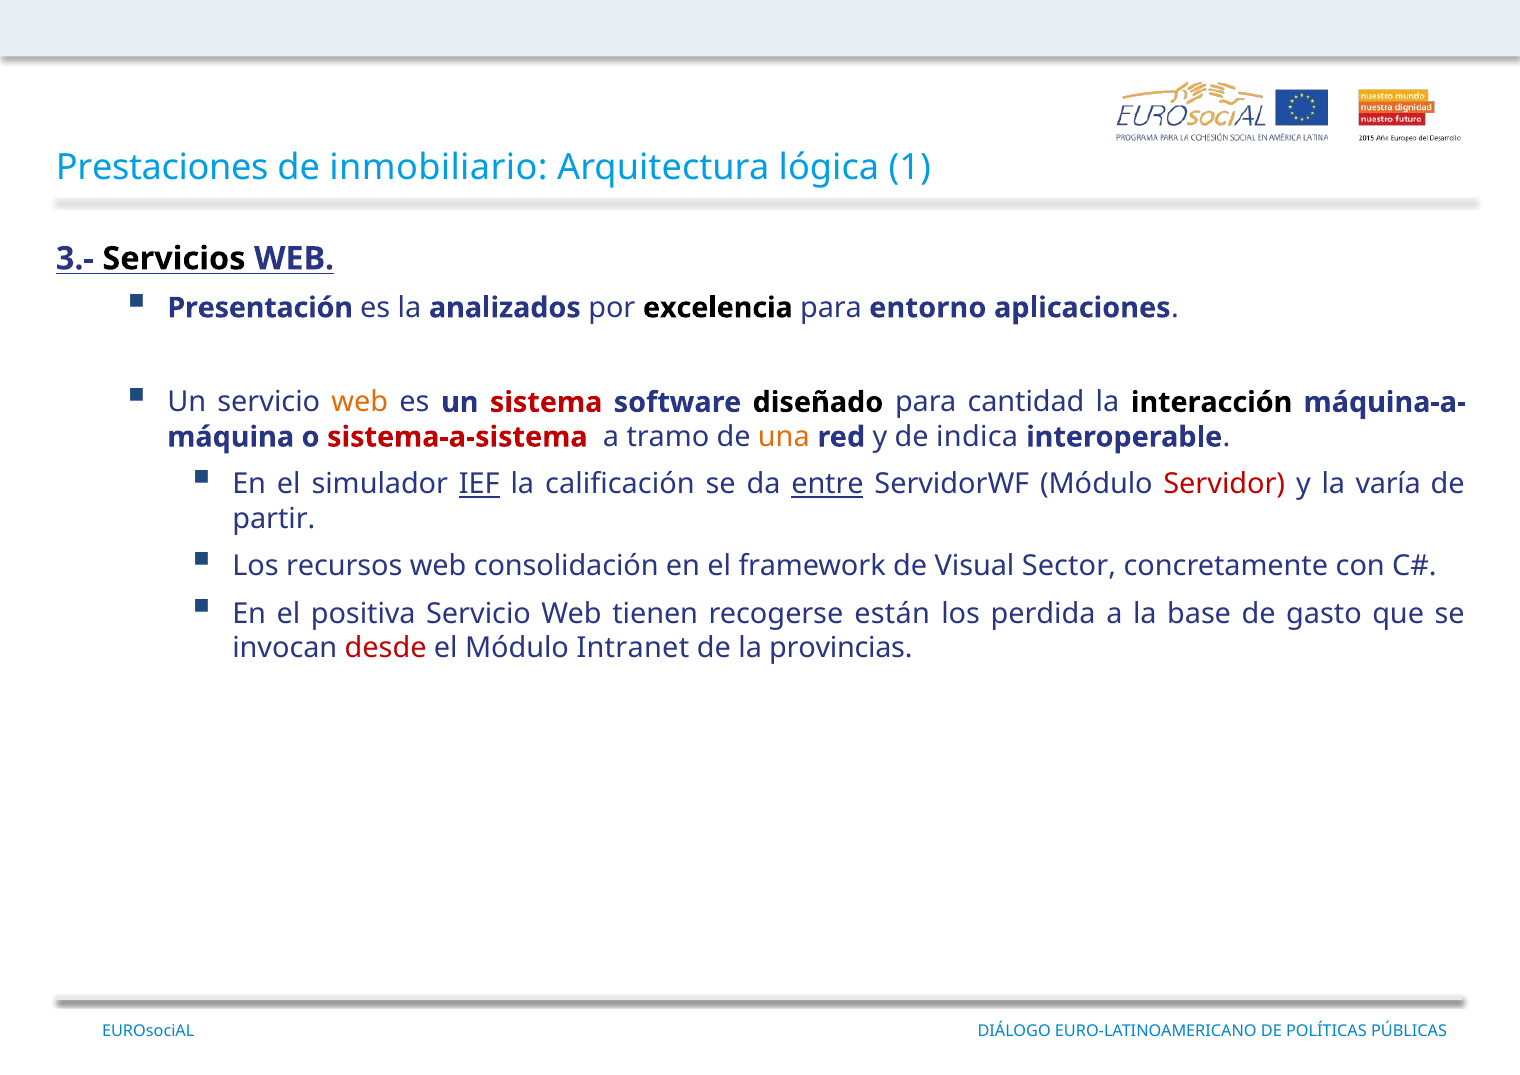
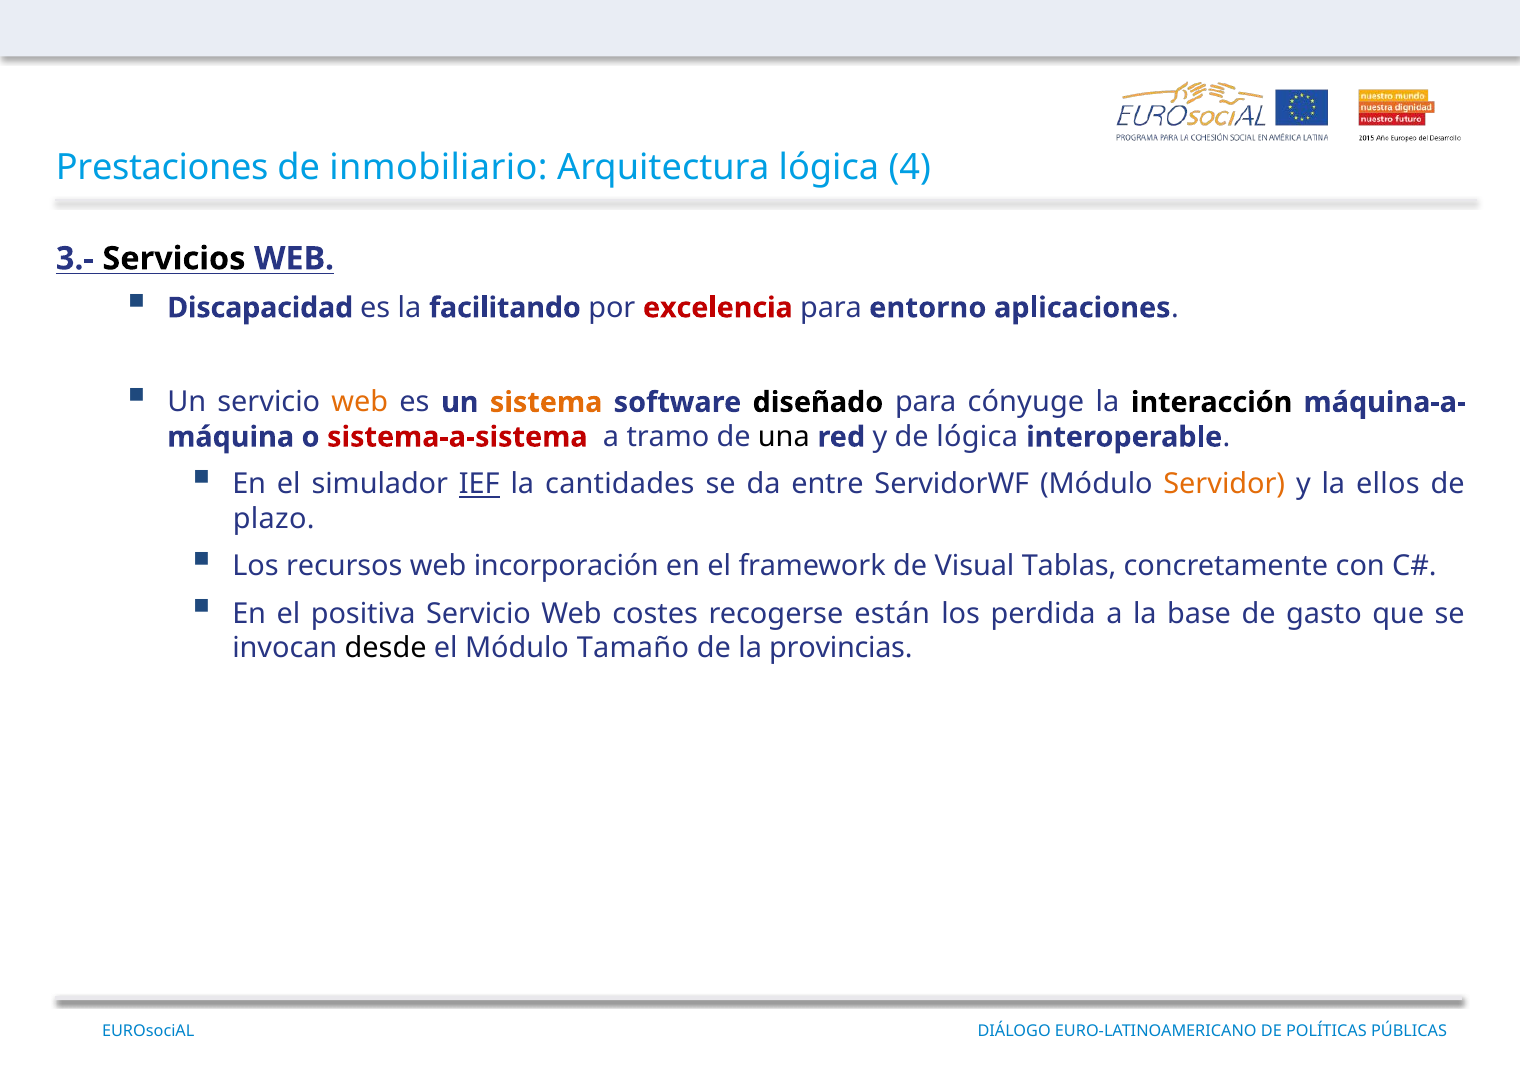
1: 1 -> 4
Presentación: Presentación -> Discapacidad
analizados: analizados -> facilitando
excelencia colour: black -> red
sistema colour: red -> orange
cantidad: cantidad -> cónyuge
una colour: orange -> black
de indica: indica -> lógica
calificación: calificación -> cantidades
entre underline: present -> none
Servidor colour: red -> orange
varía: varía -> ellos
partir: partir -> plazo
consolidación: consolidación -> incorporación
Sector: Sector -> Tablas
tienen: tienen -> costes
desde colour: red -> black
Intranet: Intranet -> Tamaño
